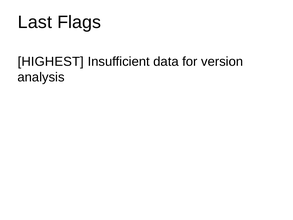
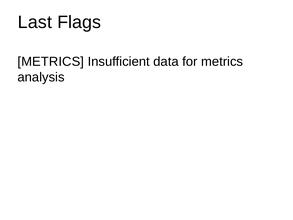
HIGHEST at (51, 61): HIGHEST -> METRICS
for version: version -> metrics
